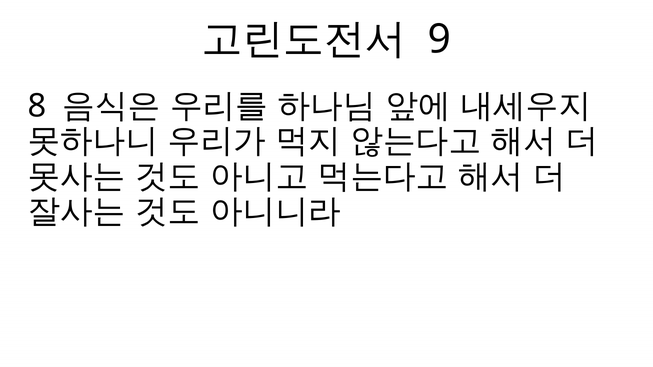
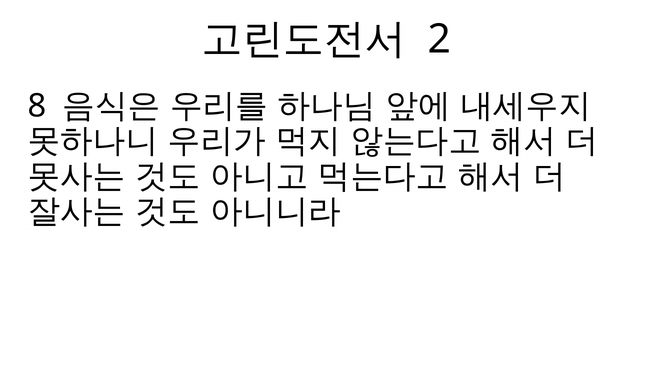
9: 9 -> 2
